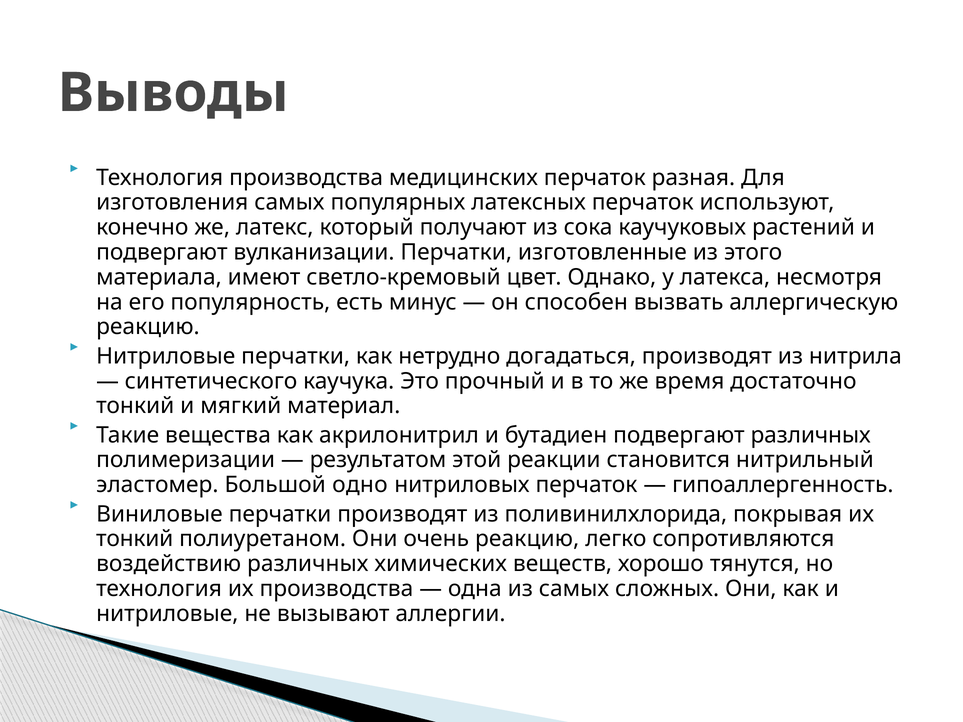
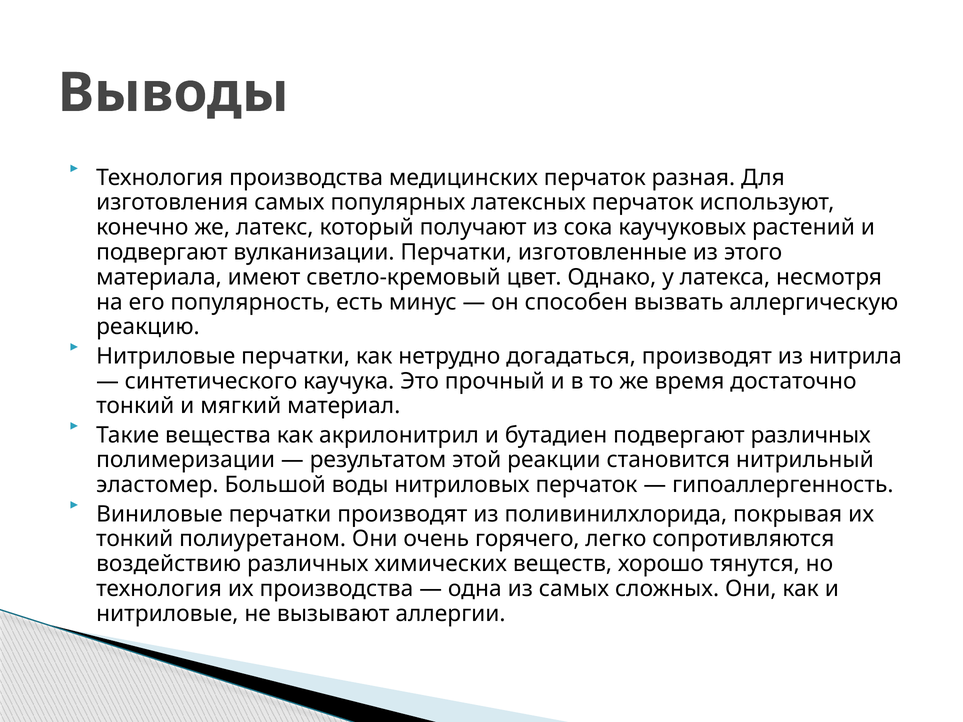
одно: одно -> воды
очень реакцию: реакцию -> горячего
